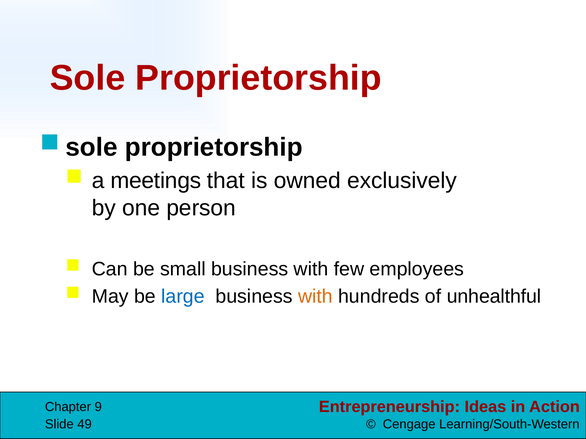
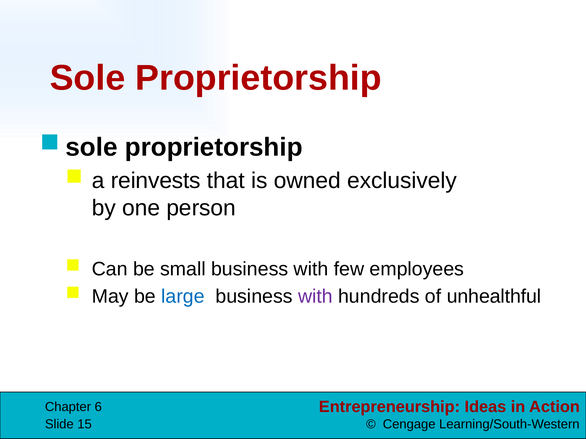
meetings: meetings -> reinvests
with at (315, 297) colour: orange -> purple
9: 9 -> 6
49: 49 -> 15
